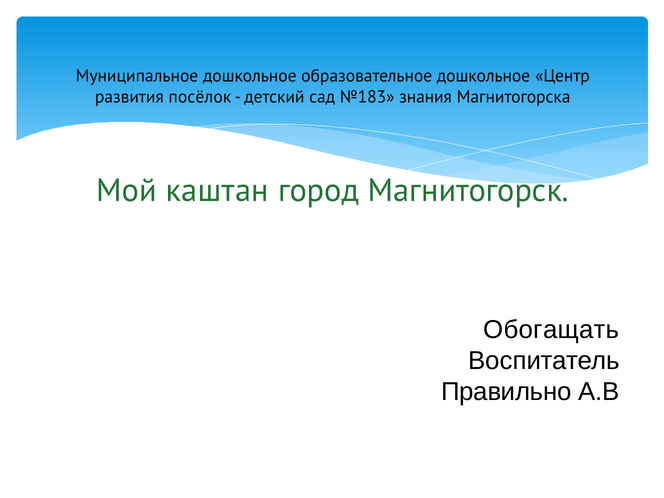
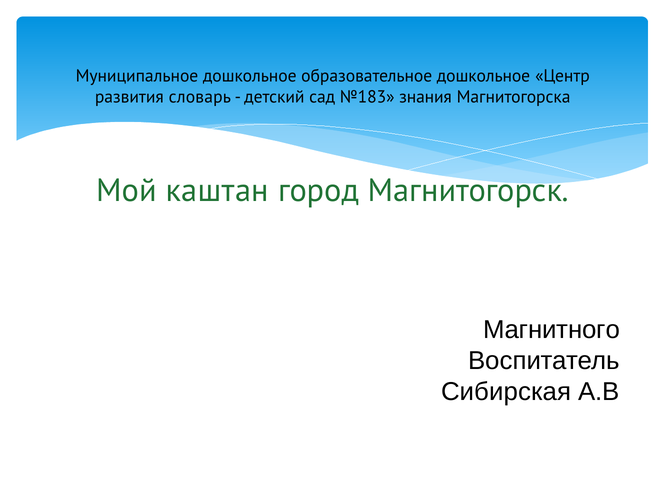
посёлок: посёлок -> словарь
Обогащать: Обогащать -> Магнитного
Правильно: Правильно -> Сибирская
